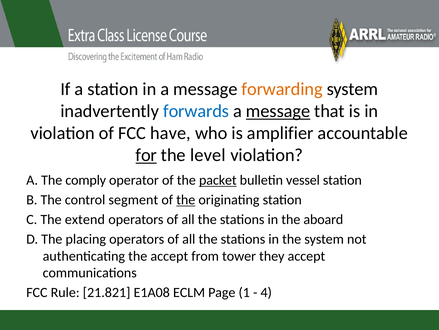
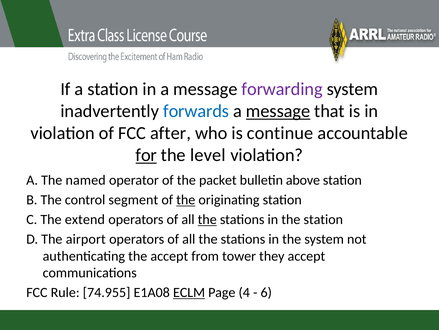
forwarding colour: orange -> purple
have: have -> after
amplifier: amplifier -> continue
comply: comply -> named
packet underline: present -> none
vessel: vessel -> above
the at (207, 219) underline: none -> present
the aboard: aboard -> station
placing: placing -> airport
21.821: 21.821 -> 74.955
ECLM underline: none -> present
1: 1 -> 4
4: 4 -> 6
